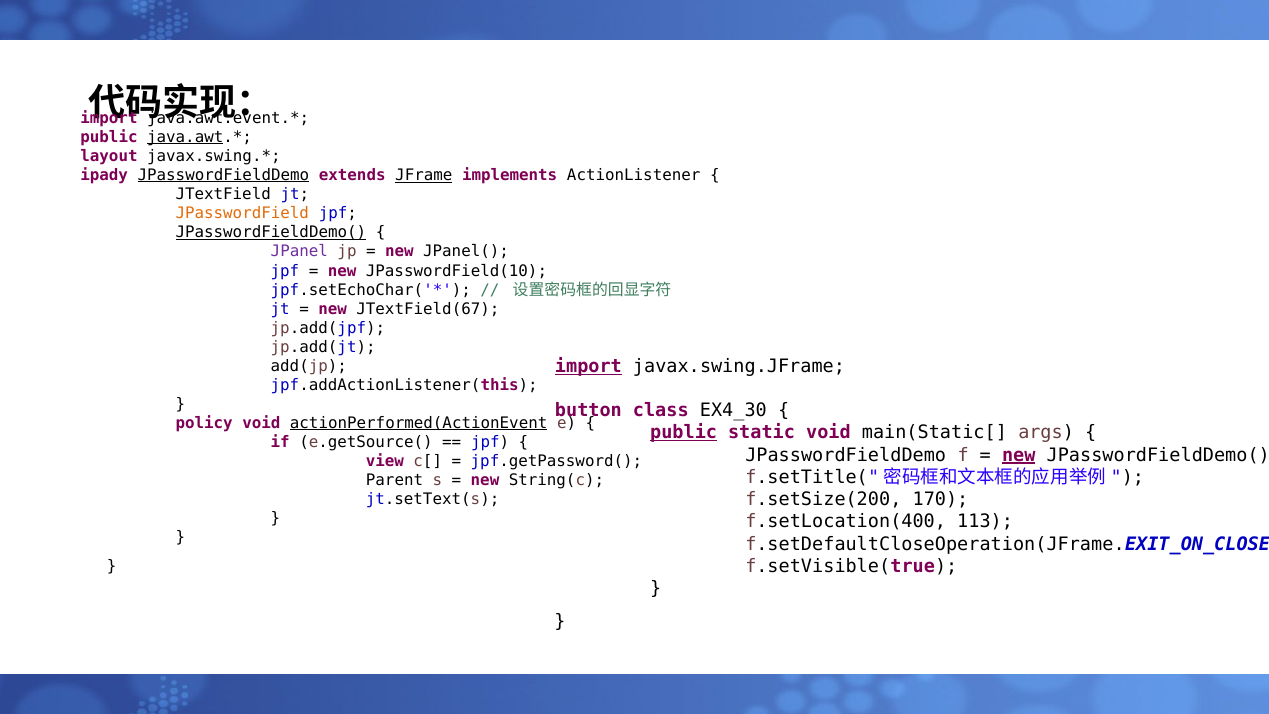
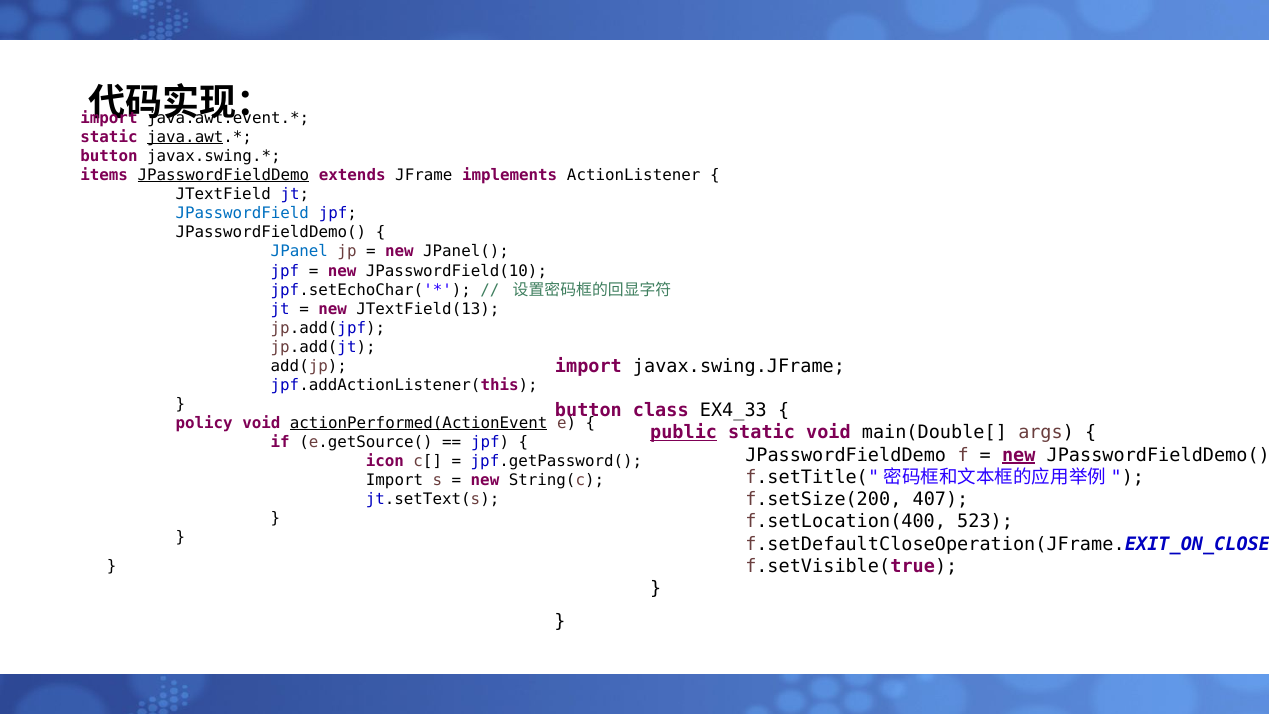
public at (109, 137): public -> static
layout at (109, 156): layout -> button
ipady: ipady -> items
JFrame underline: present -> none
JPasswordField colour: orange -> blue
JPasswordFieldDemo( at (271, 233) underline: present -> none
JPanel colour: purple -> blue
JTextField(67: JTextField(67 -> JTextField(13
import at (588, 366) underline: present -> none
EX4_30: EX4_30 -> EX4_33
main(Static[: main(Static[ -> main(Double[
view: view -> icon
Parent at (395, 480): Parent -> Import
170: 170 -> 407
113: 113 -> 523
